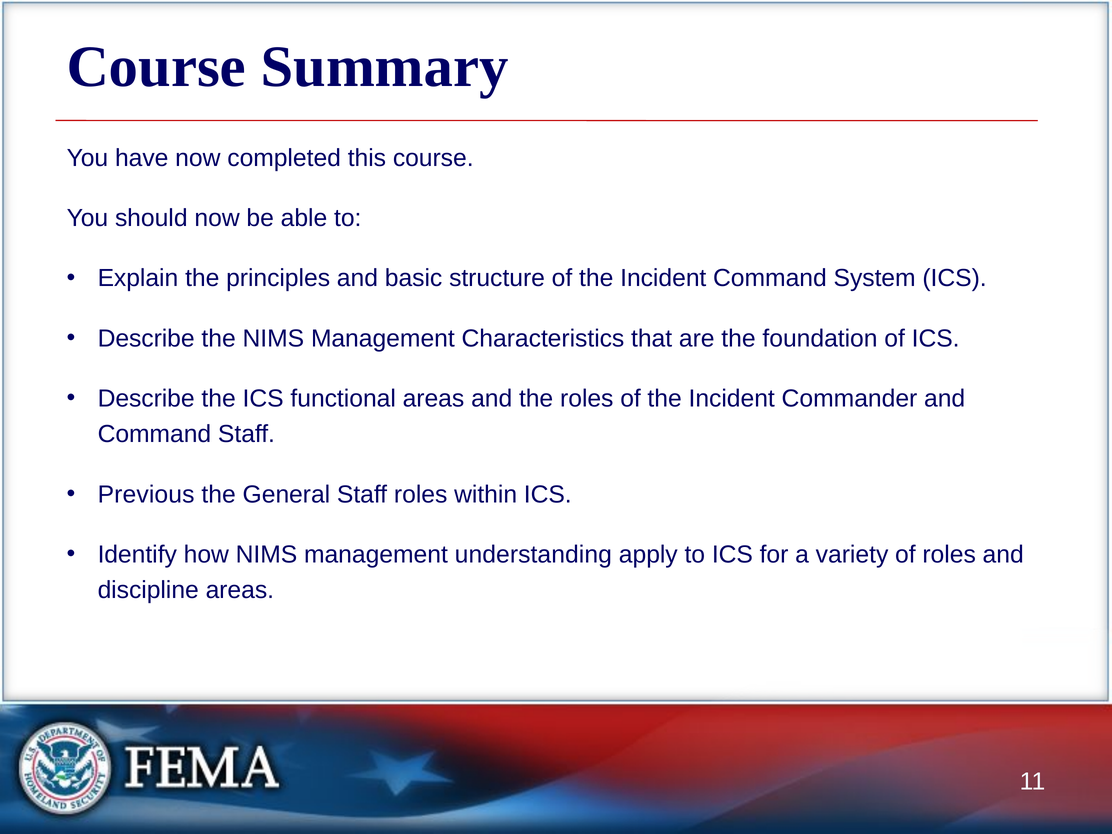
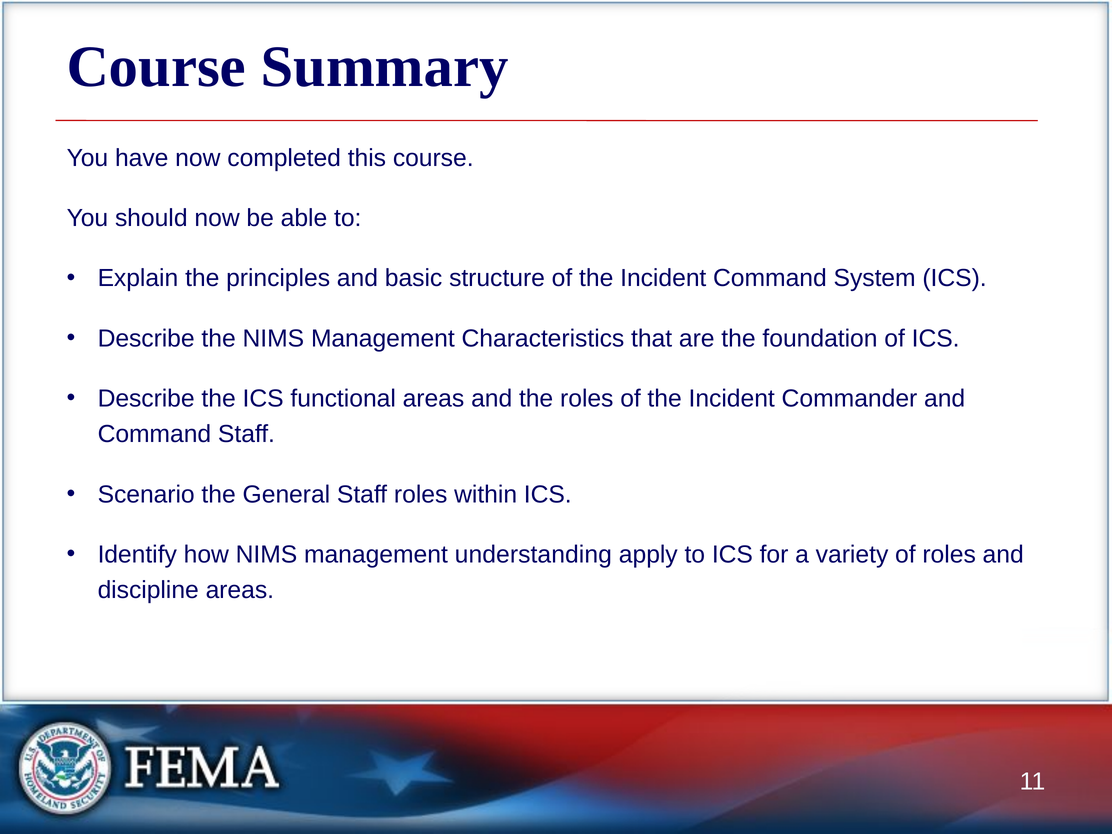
Previous: Previous -> Scenario
